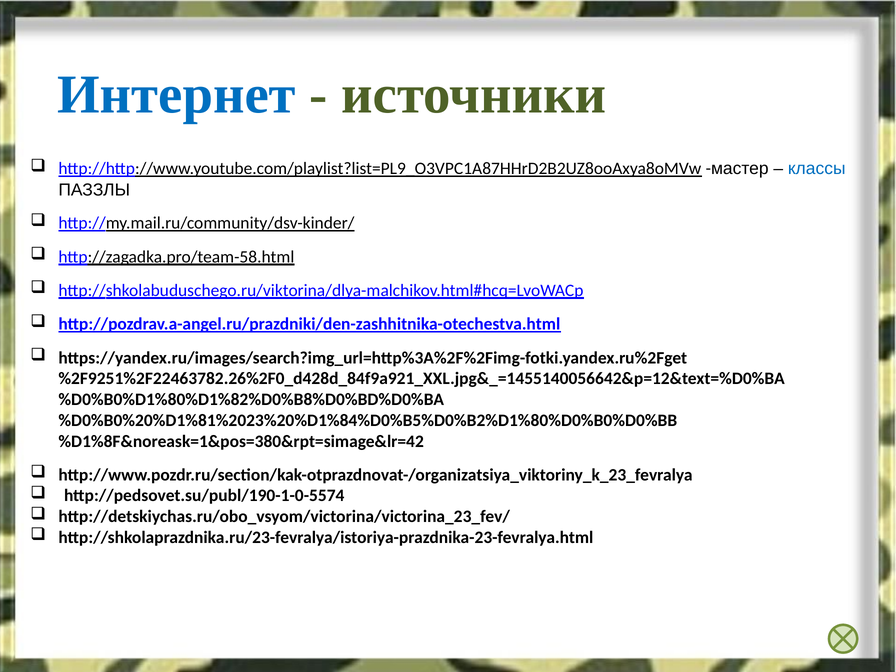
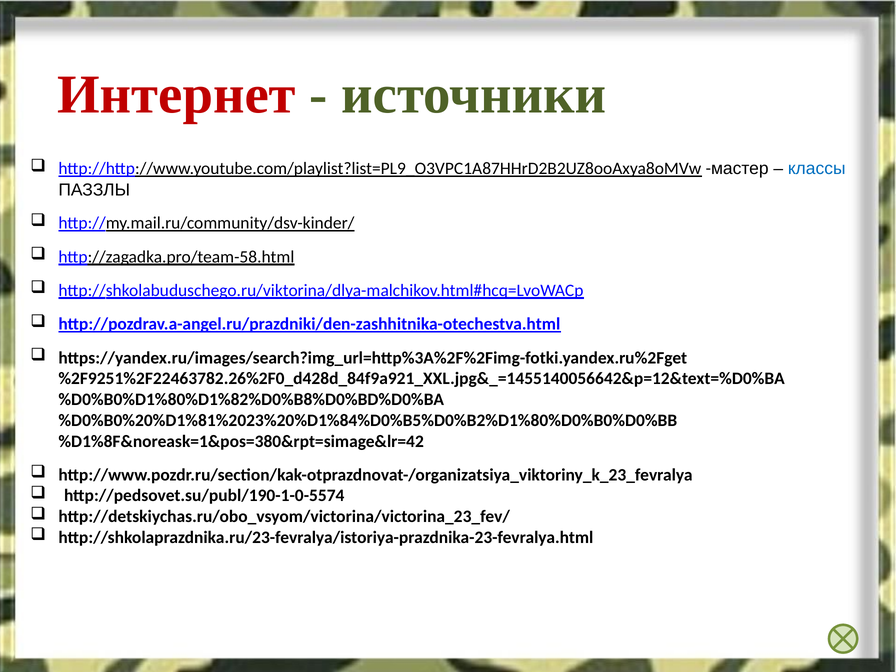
Интернет colour: blue -> red
